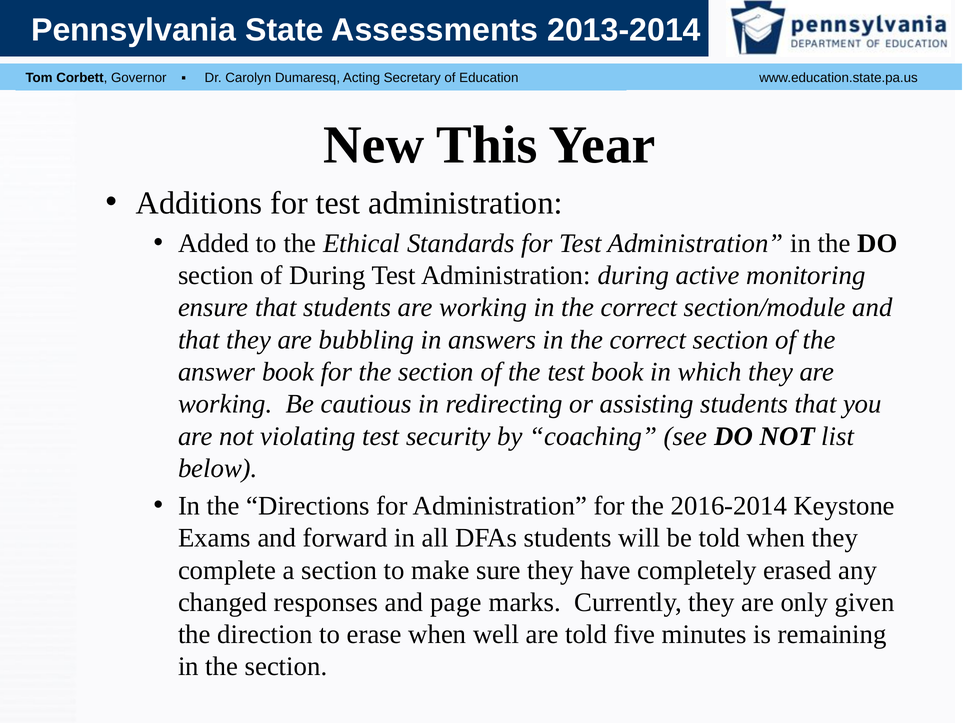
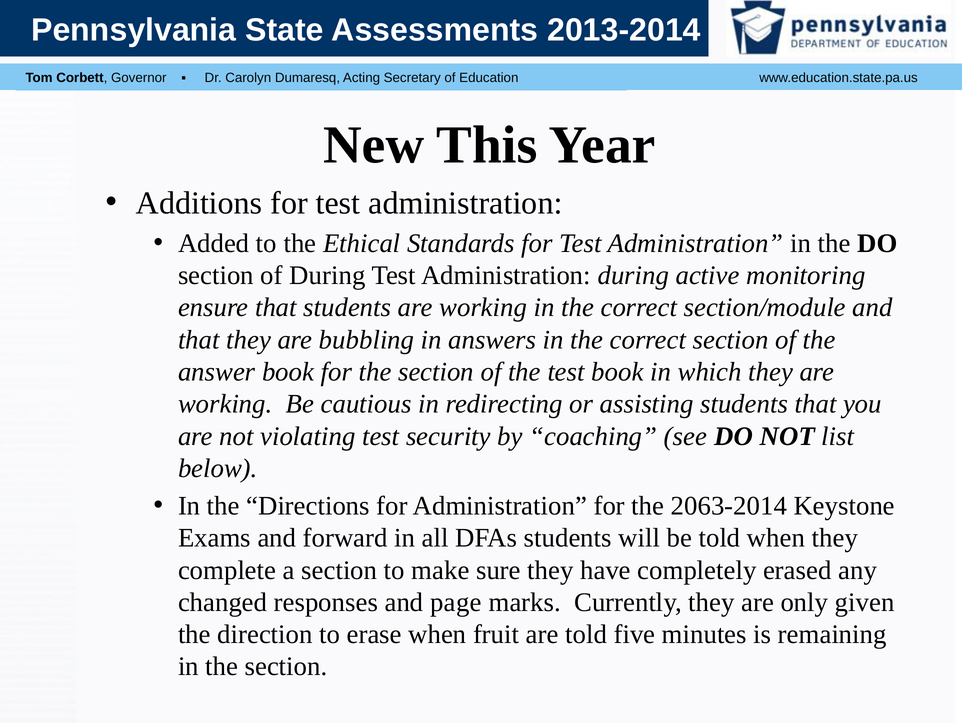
2016-2014: 2016-2014 -> 2063-2014
well: well -> fruit
